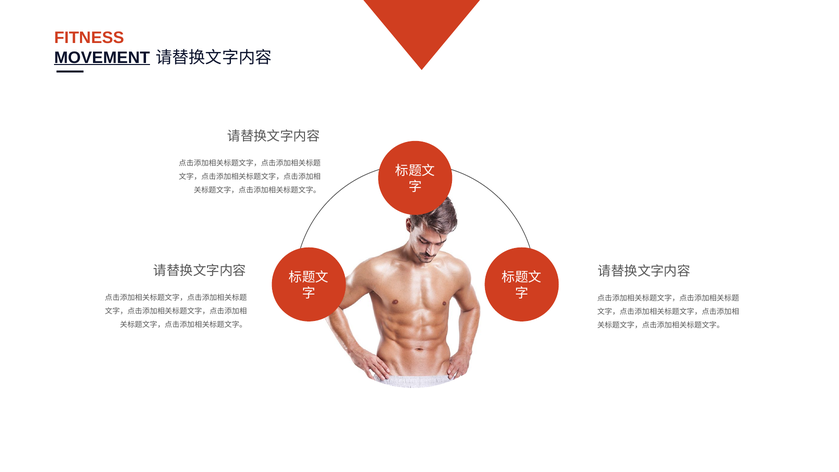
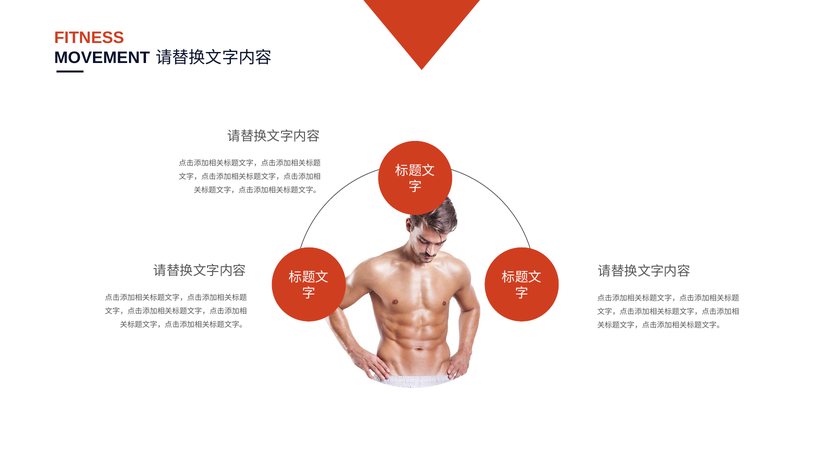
MOVEMENT underline: present -> none
